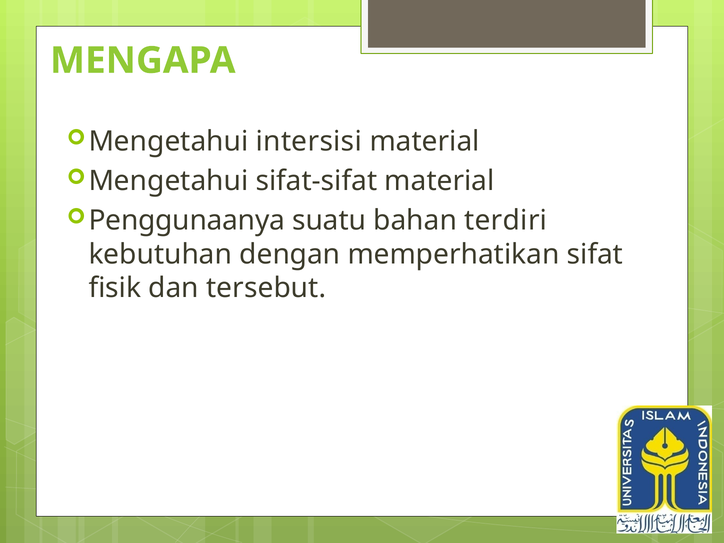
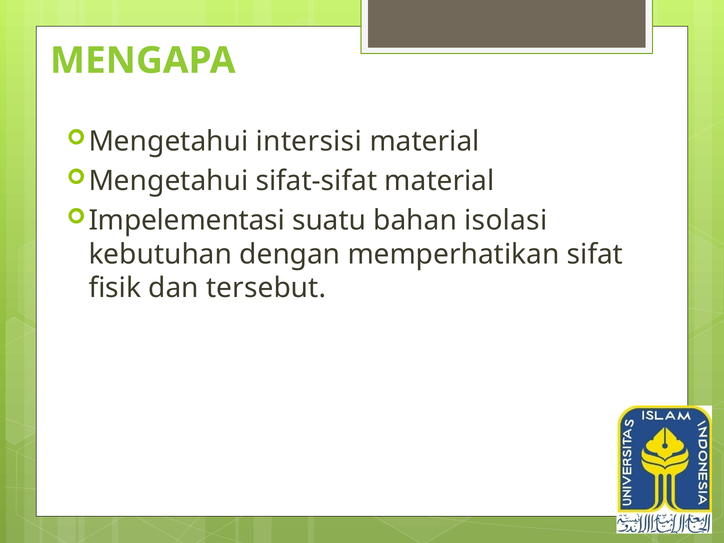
Penggunaanya: Penggunaanya -> Impelementasi
terdiri: terdiri -> isolasi
